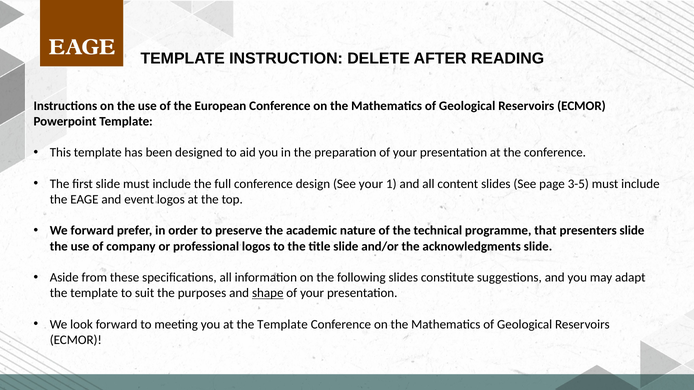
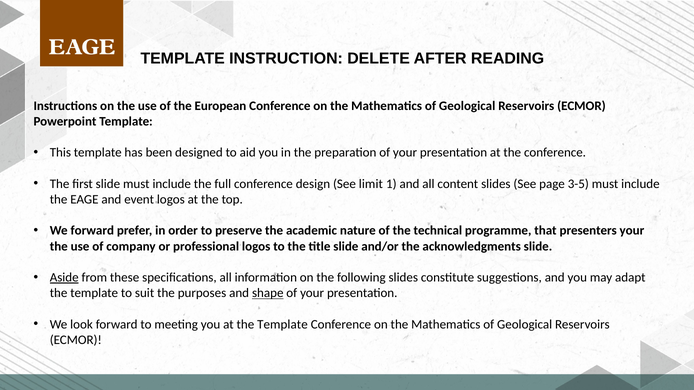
See your: your -> limit
presenters slide: slide -> your
Aside underline: none -> present
